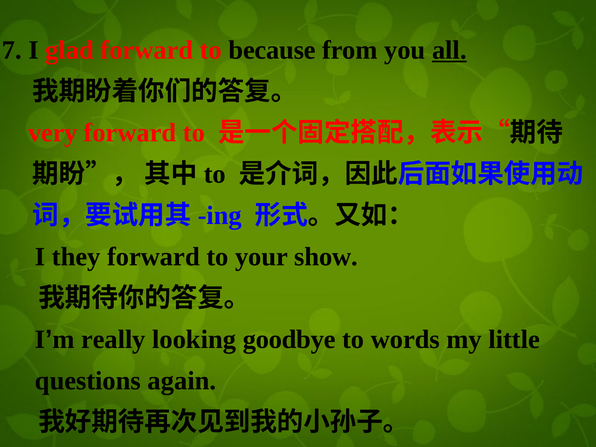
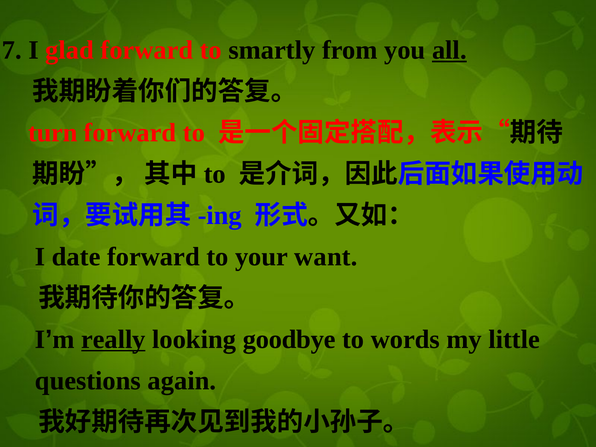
because: because -> smartly
very: very -> turn
they: they -> date
show: show -> want
really underline: none -> present
